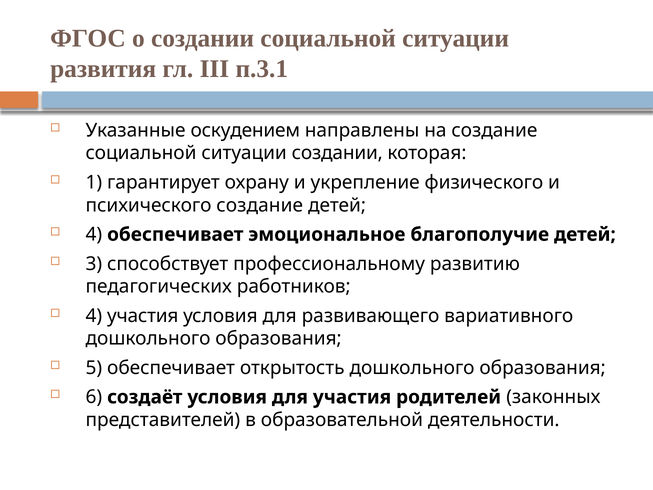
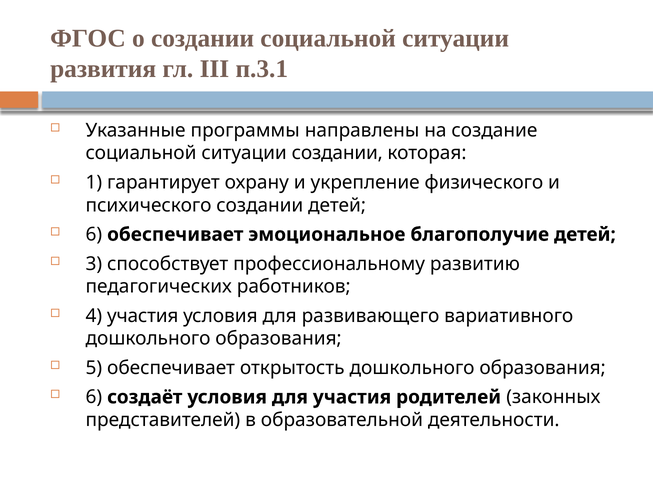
оскудением: оскудением -> программы
психического создание: создание -> создании
4 at (94, 234): 4 -> 6
